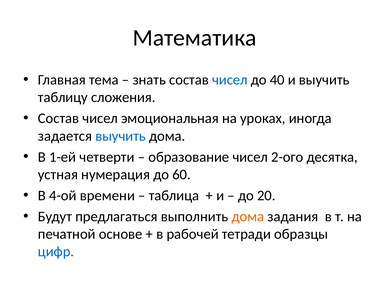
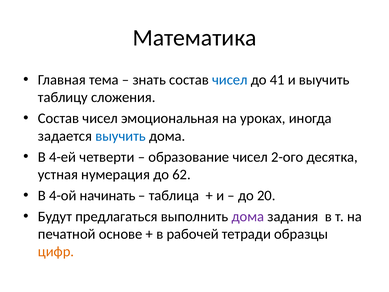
40: 40 -> 41
1-ей: 1-ей -> 4-ей
60: 60 -> 62
времени: времени -> начинать
дома at (248, 216) colour: orange -> purple
цифр colour: blue -> orange
